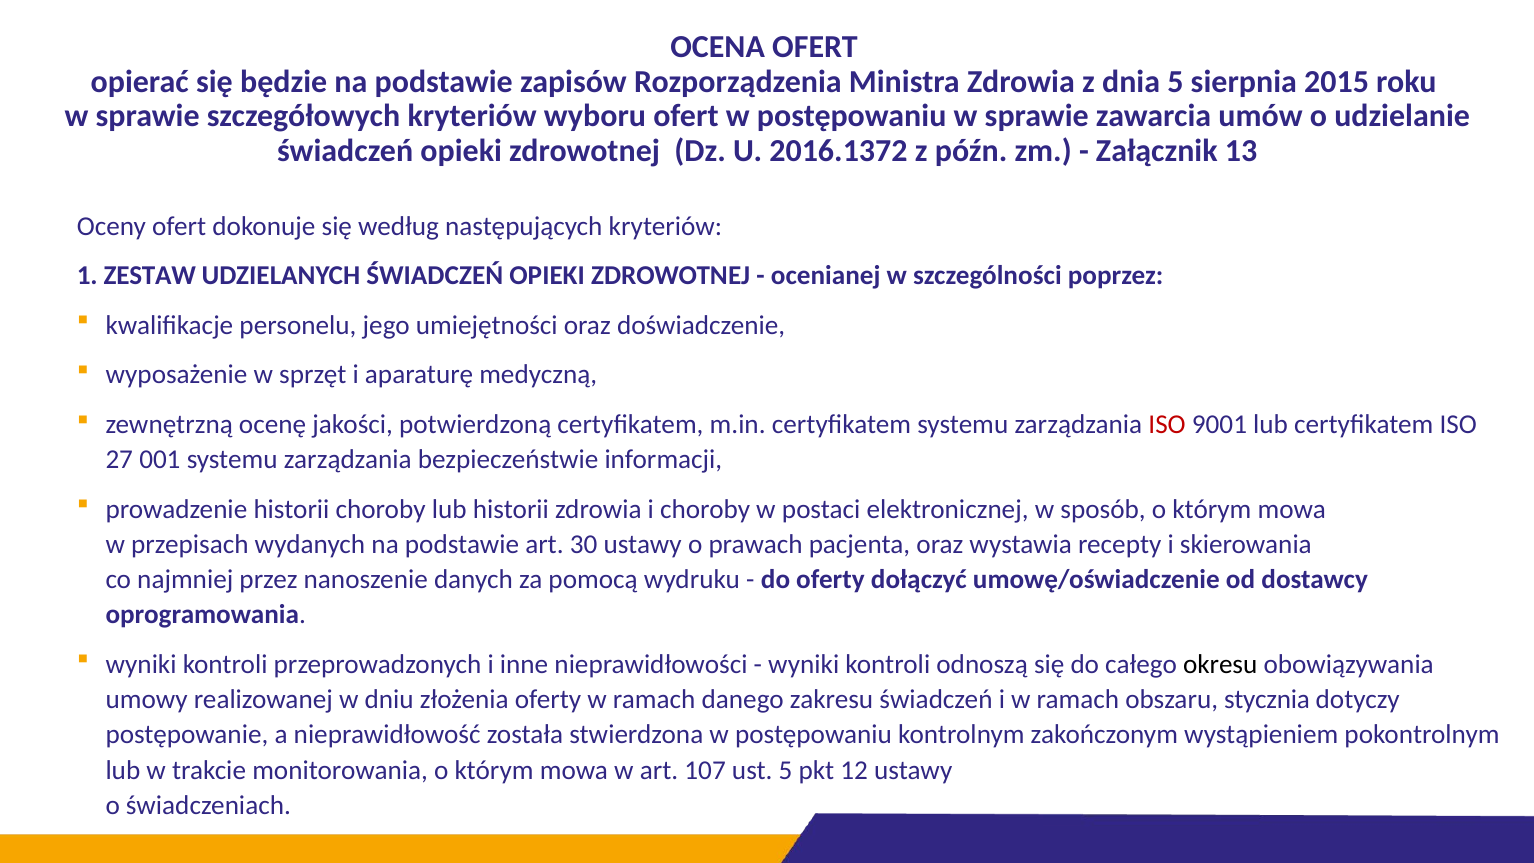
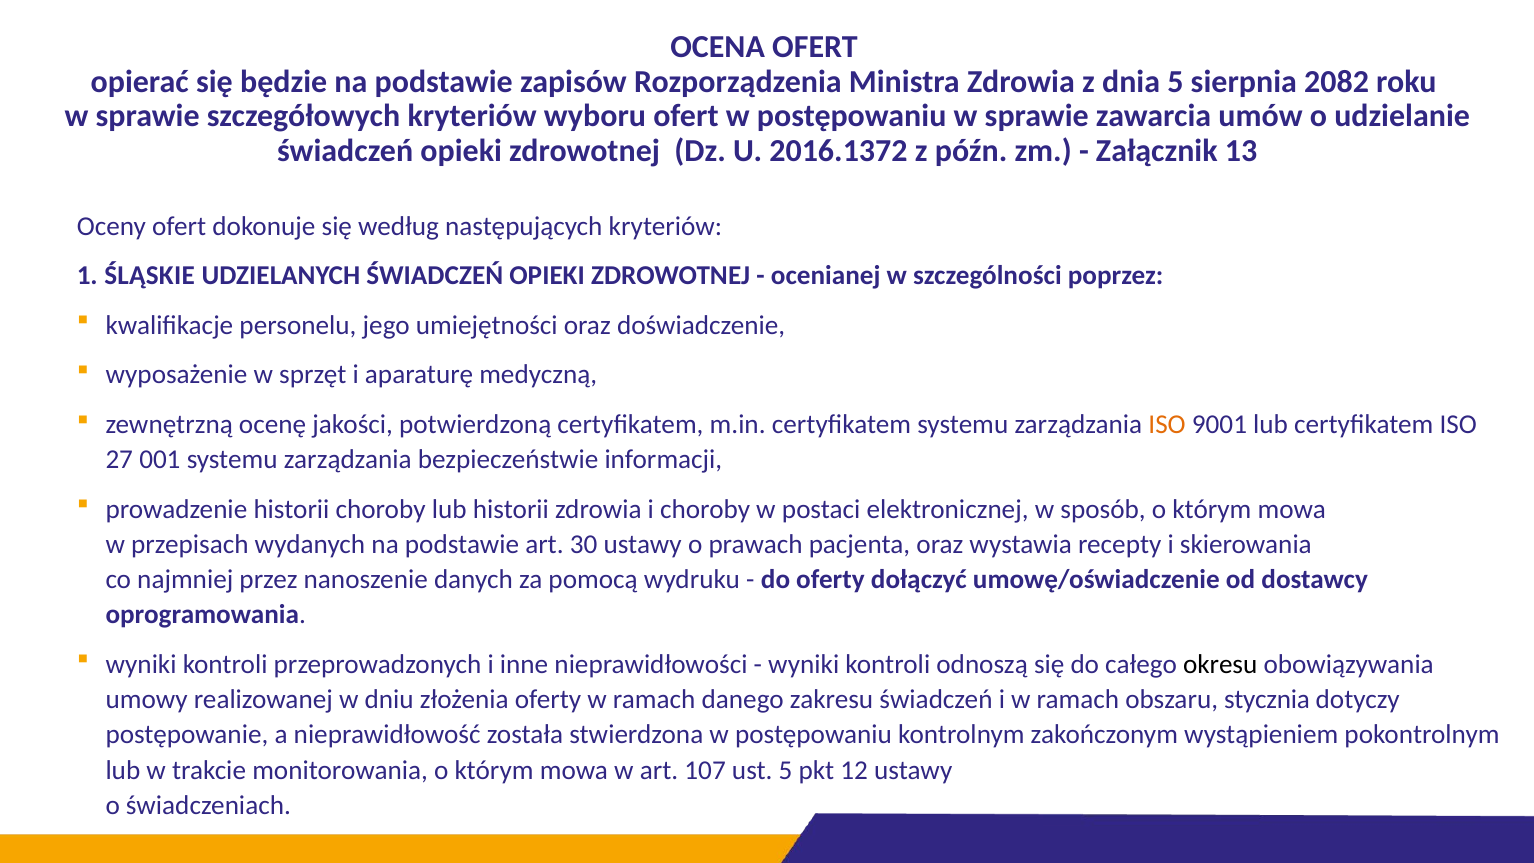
2015: 2015 -> 2082
ZESTAW: ZESTAW -> ŚLĄSKIE
ISO at (1167, 425) colour: red -> orange
